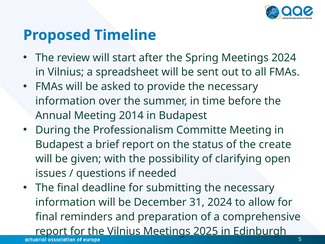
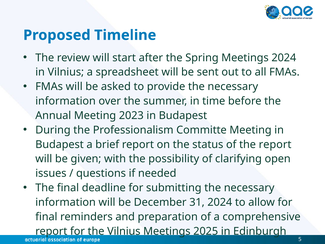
2014: 2014 -> 2023
the create: create -> report
